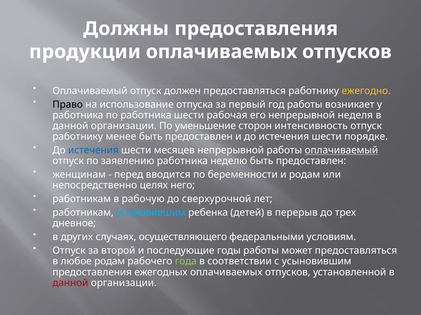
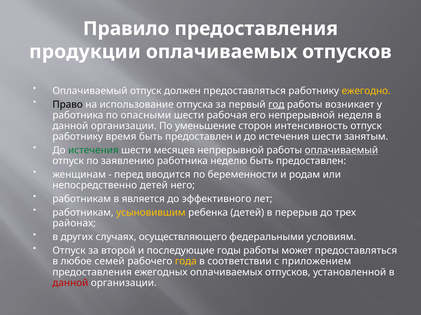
Должны: Должны -> Правило
год underline: none -> present
по работника: работника -> опасными
менее: менее -> время
порядке: порядке -> занятым
истечения at (93, 151) colour: blue -> green
непосредственно целях: целях -> детей
рабочую: рабочую -> является
сверхурочной: сверхурочной -> эффективного
усыновившим at (151, 213) colour: light blue -> yellow
дневное: дневное -> районах
любое родам: родам -> семей
года colour: light green -> yellow
с усыновившим: усыновившим -> приложением
